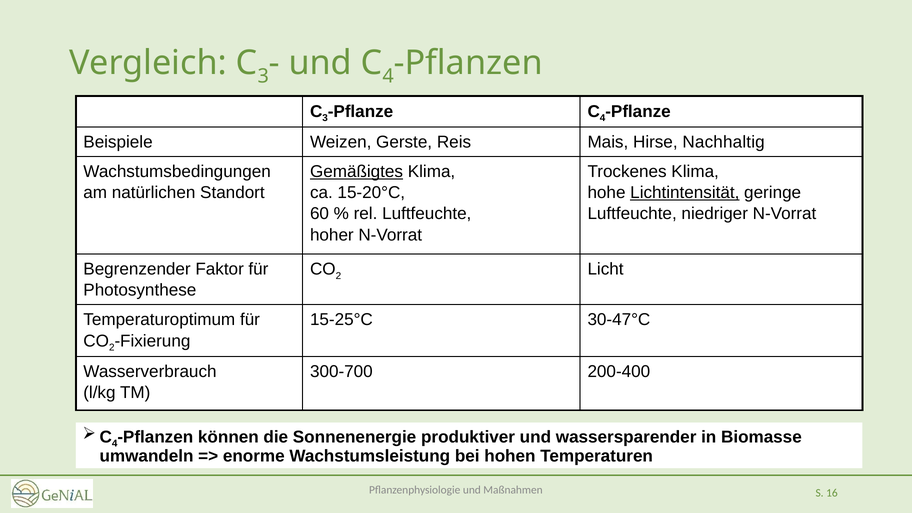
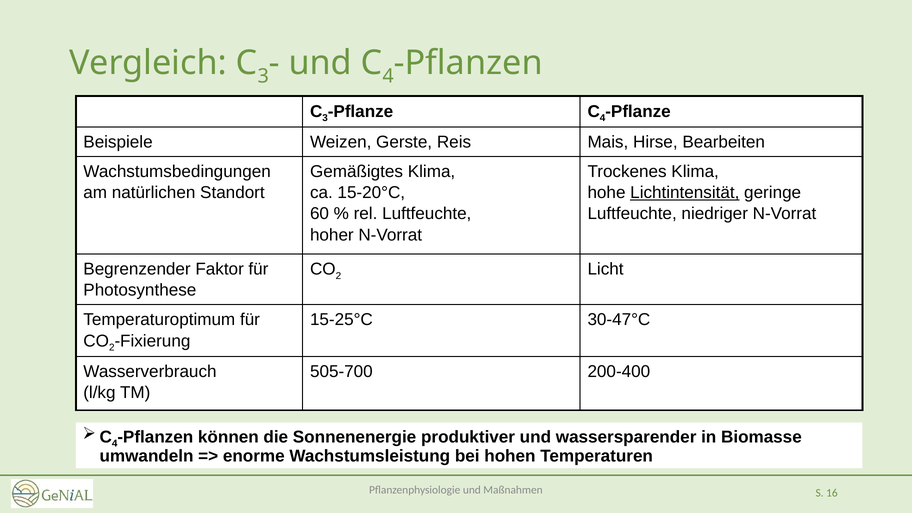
Nachhaltig: Nachhaltig -> Bearbeiten
Gemäßigtes underline: present -> none
300-700: 300-700 -> 505-700
